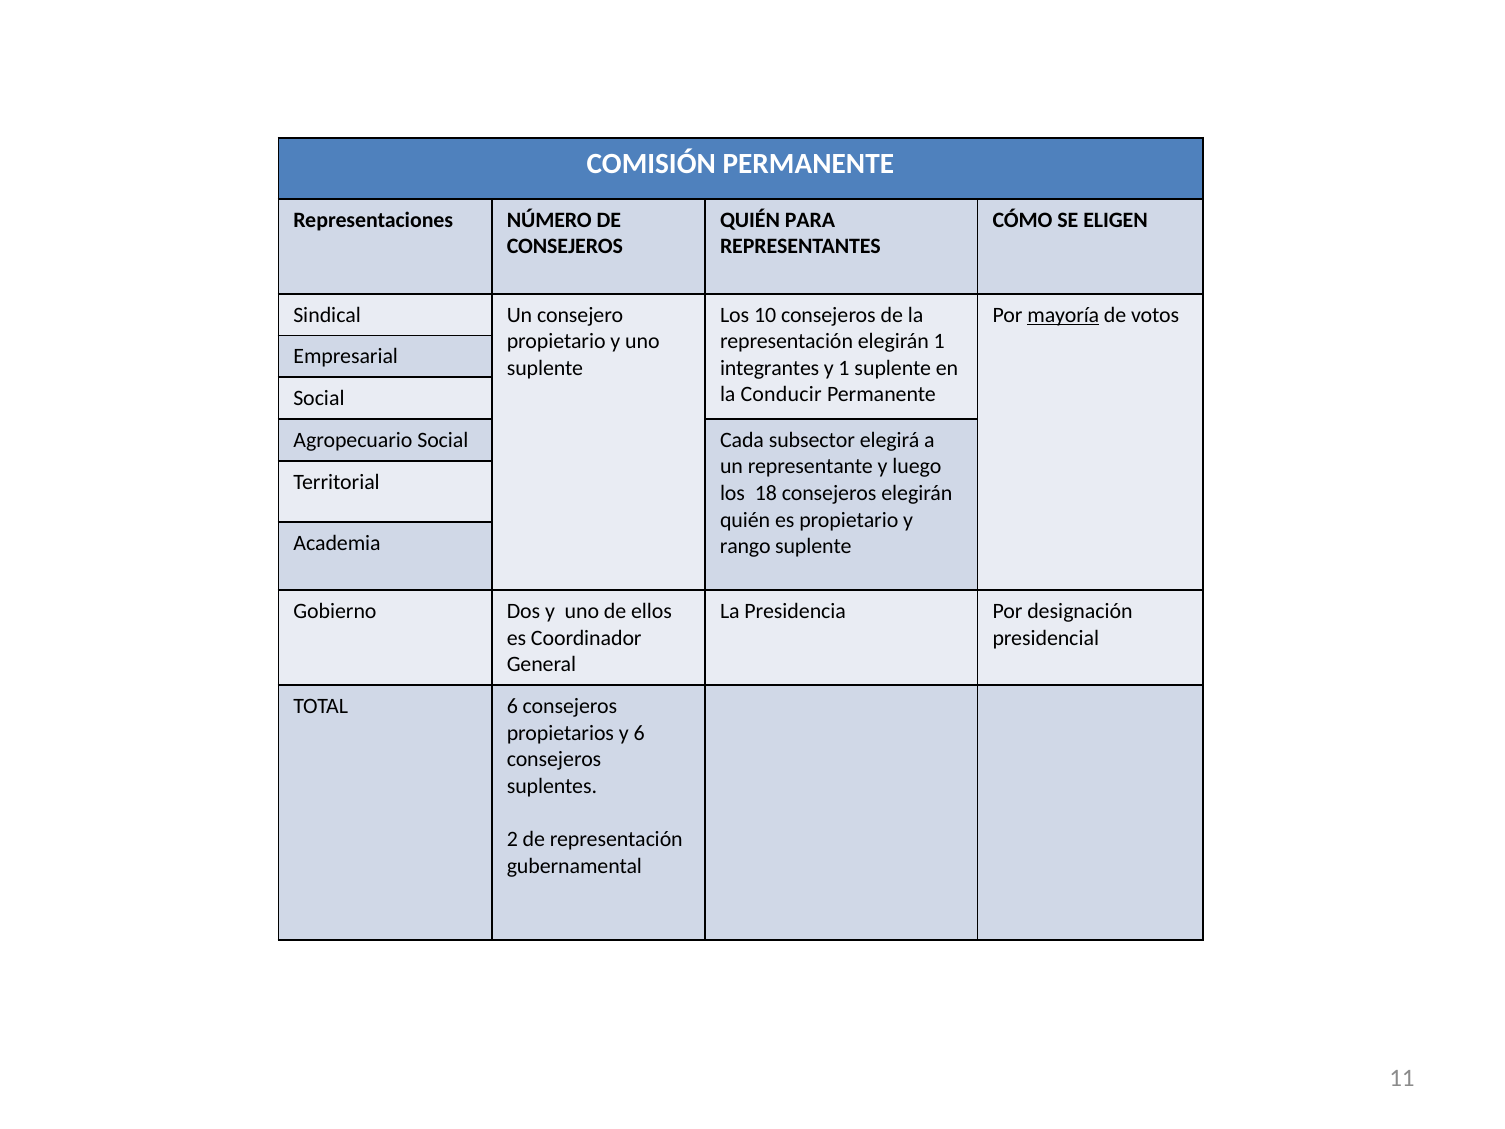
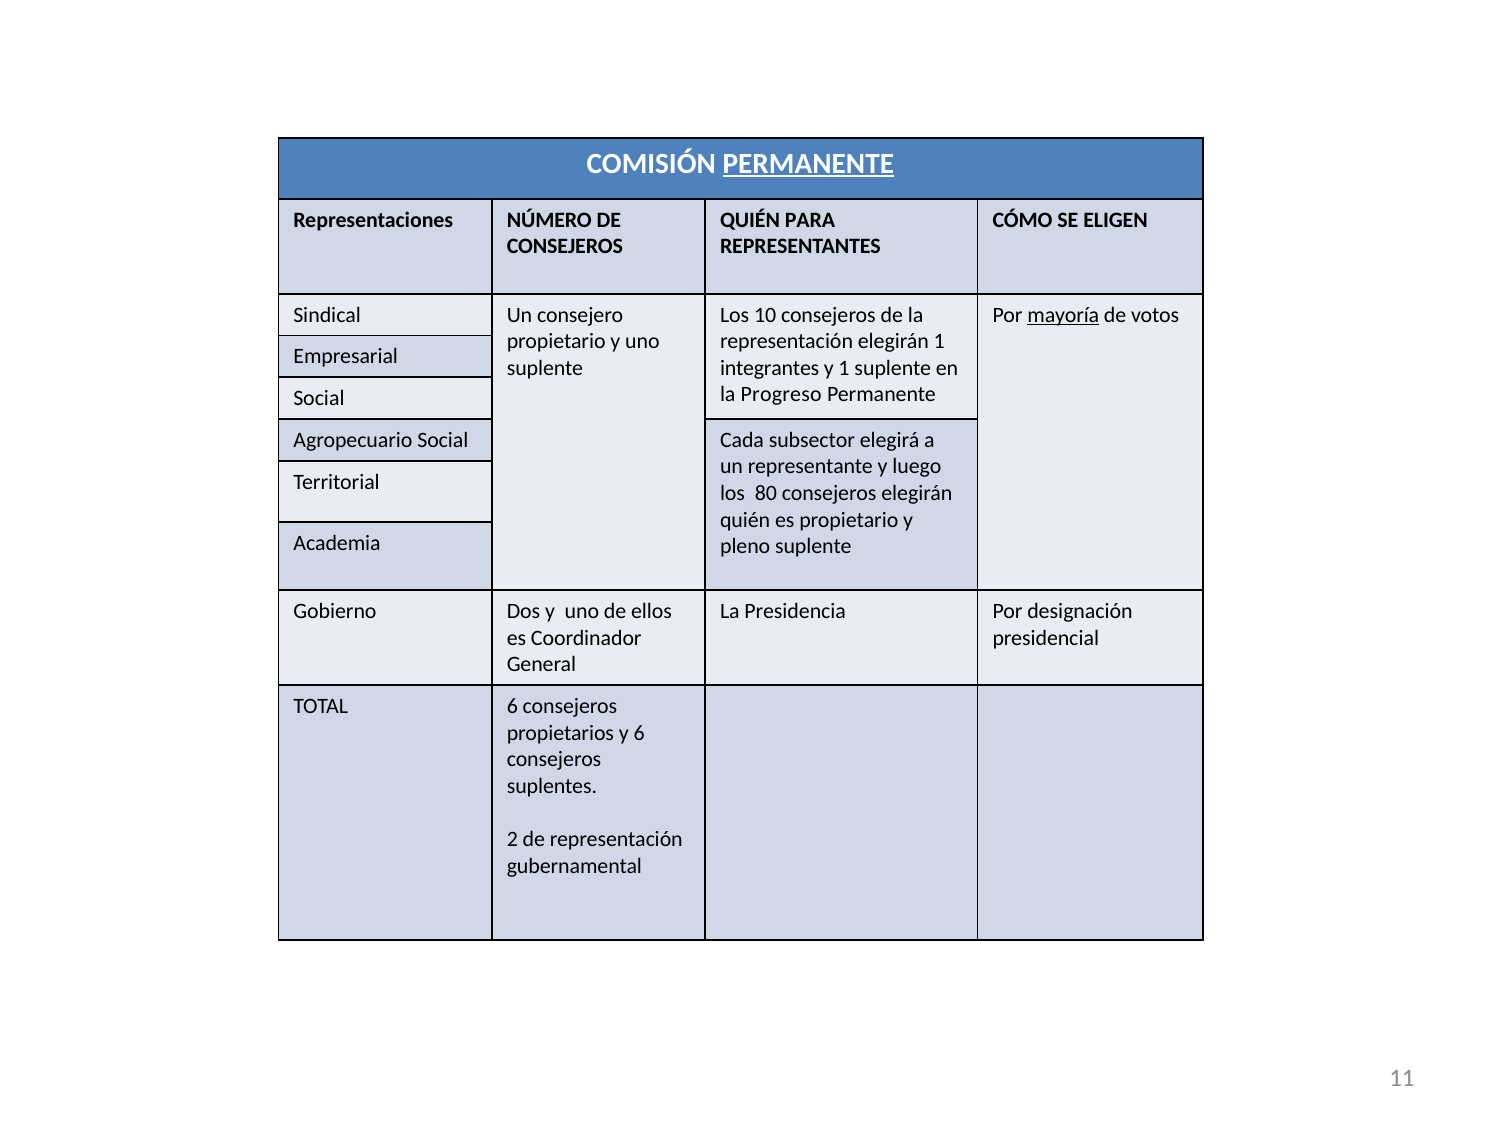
PERMANENTE at (808, 163) underline: none -> present
Conducir: Conducir -> Progreso
18: 18 -> 80
rango: rango -> pleno
